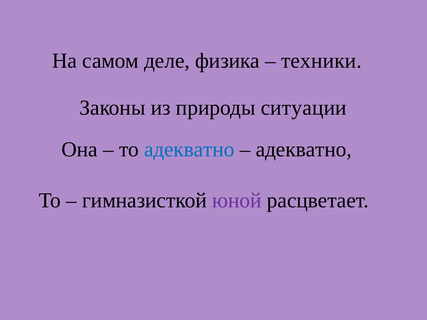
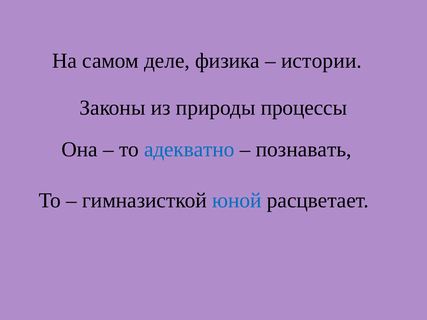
техники: техники -> истории
ситуации: ситуации -> процессы
адекватно at (304, 149): адекватно -> познавать
юной colour: purple -> blue
